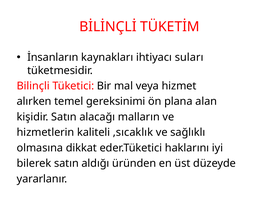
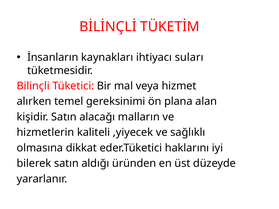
,sıcaklık: ,sıcaklık -> ,yiyecek
